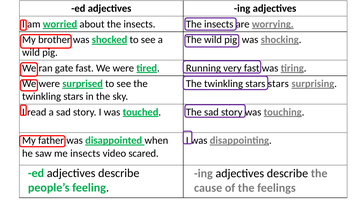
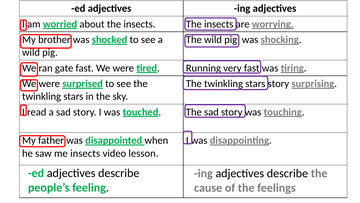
stars stars: stars -> story
scared: scared -> lesson
